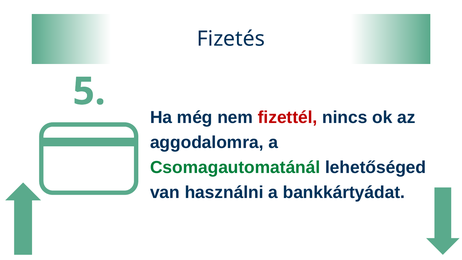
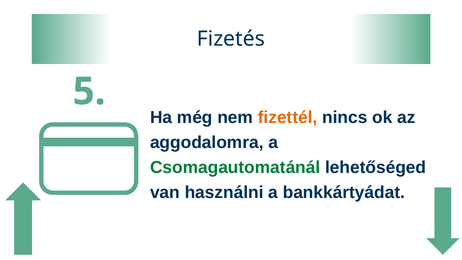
fizettél colour: red -> orange
